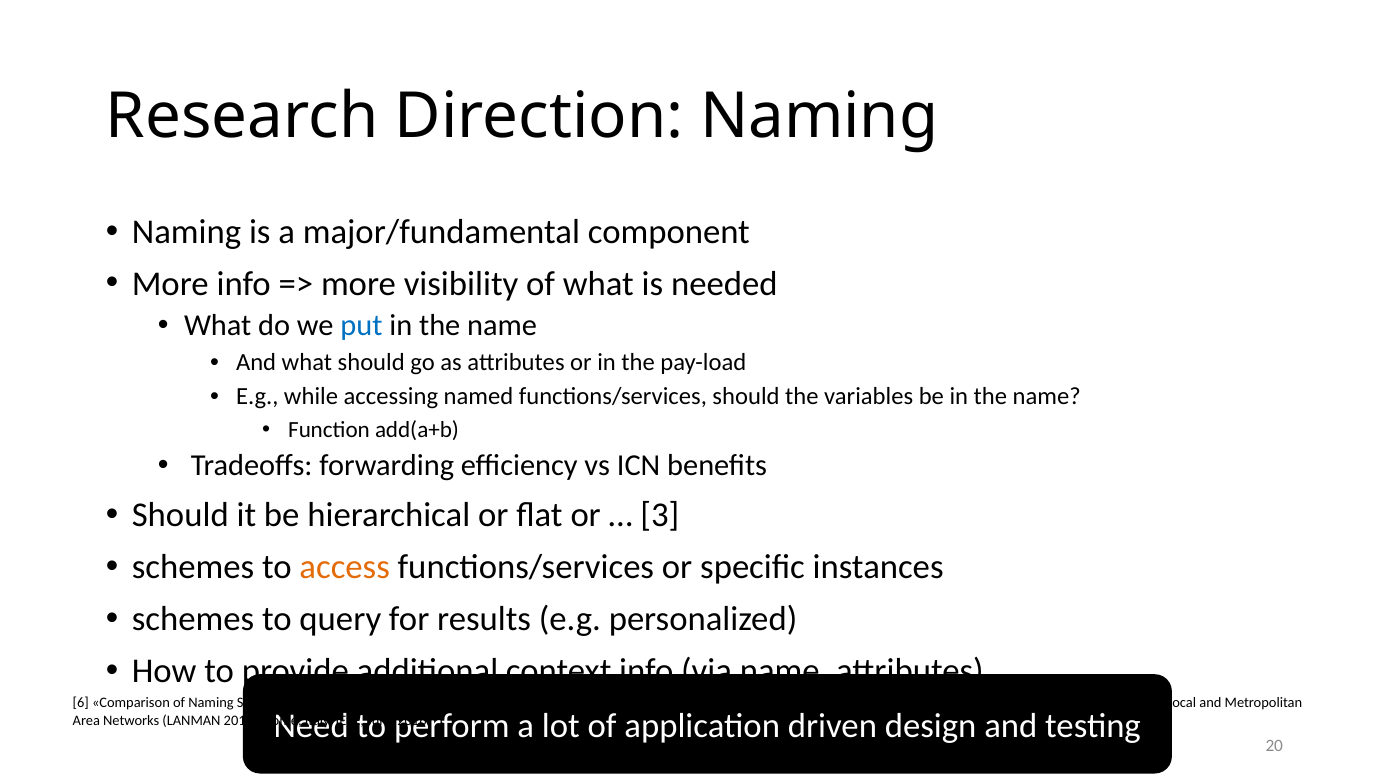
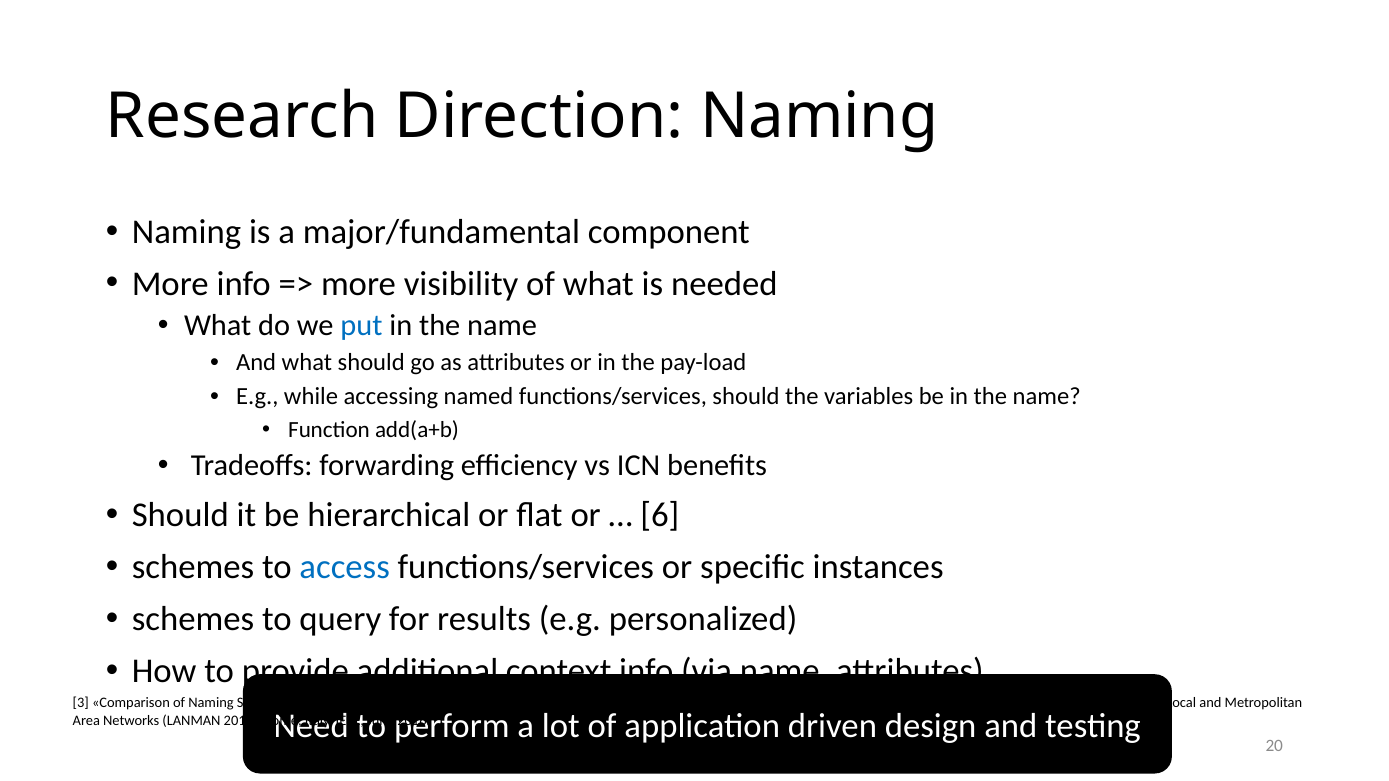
3: 3 -> 6
access colour: orange -> blue
6: 6 -> 3
